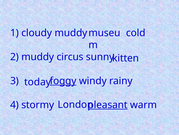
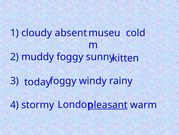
cloudy muddy: muddy -> absent
muddy circus: circus -> foggy
foggy at (63, 80) underline: present -> none
